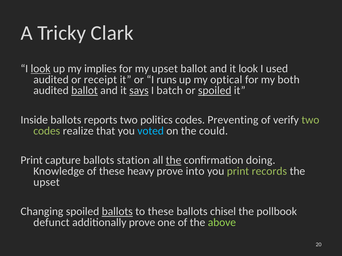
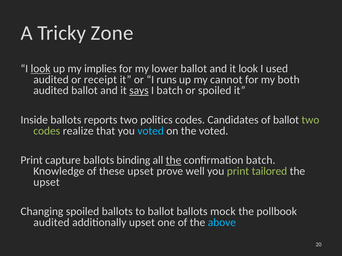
Clark: Clark -> Zone
my upset: upset -> lower
optical: optical -> cannot
ballot at (85, 91) underline: present -> none
spoiled at (215, 91) underline: present -> none
Preventing: Preventing -> Candidates
of verify: verify -> ballot
the could: could -> voted
station: station -> binding
confirmation doing: doing -> batch
these heavy: heavy -> upset
into: into -> well
records: records -> tailored
ballots at (117, 212) underline: present -> none
to these: these -> ballot
chisel: chisel -> mock
defunct at (51, 223): defunct -> audited
additionally prove: prove -> upset
above colour: light green -> light blue
